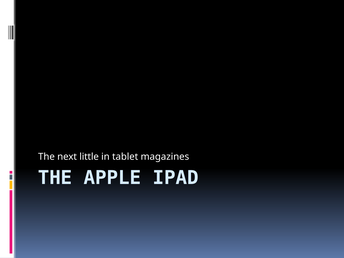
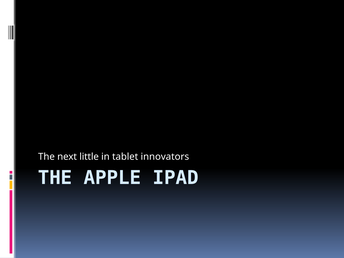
magazines: magazines -> innovators
